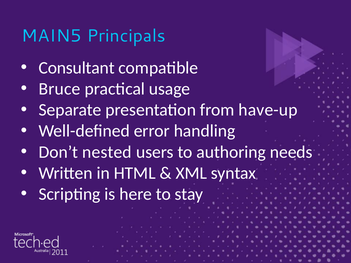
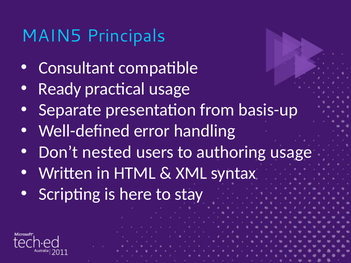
Bruce: Bruce -> Ready
have-up: have-up -> basis-up
authoring needs: needs -> usage
